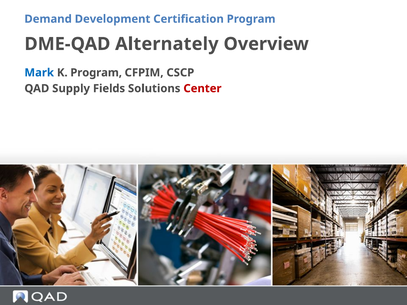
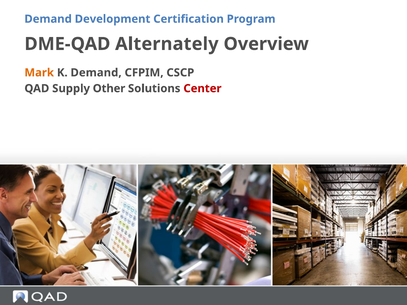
Mark colour: blue -> orange
K Program: Program -> Demand
Fields: Fields -> Other
